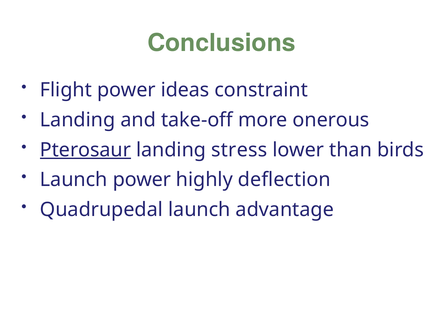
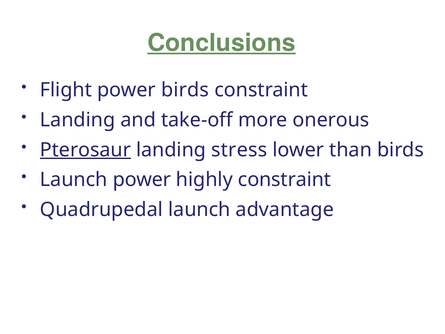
Conclusions underline: none -> present
power ideas: ideas -> birds
highly deflection: deflection -> constraint
